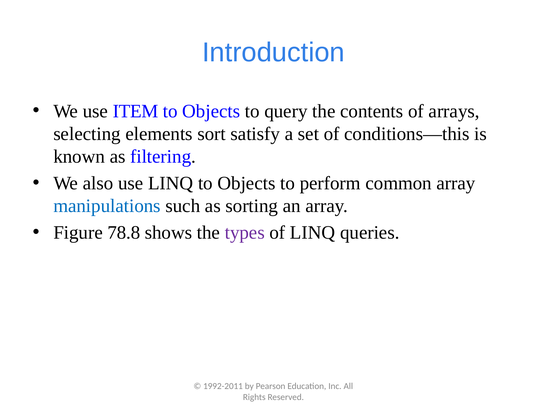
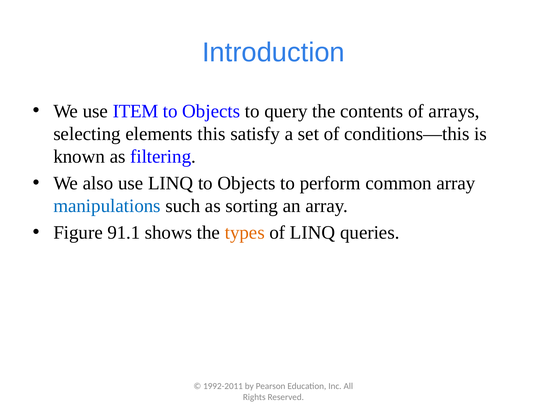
sort: sort -> this
78.8: 78.8 -> 91.1
types colour: purple -> orange
